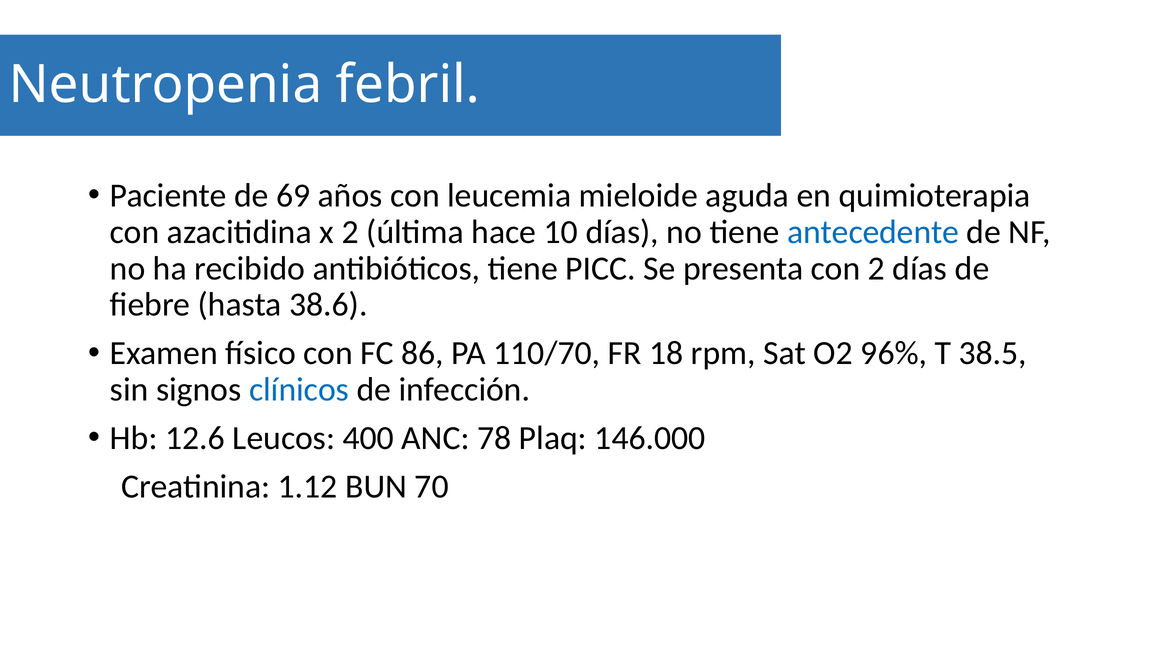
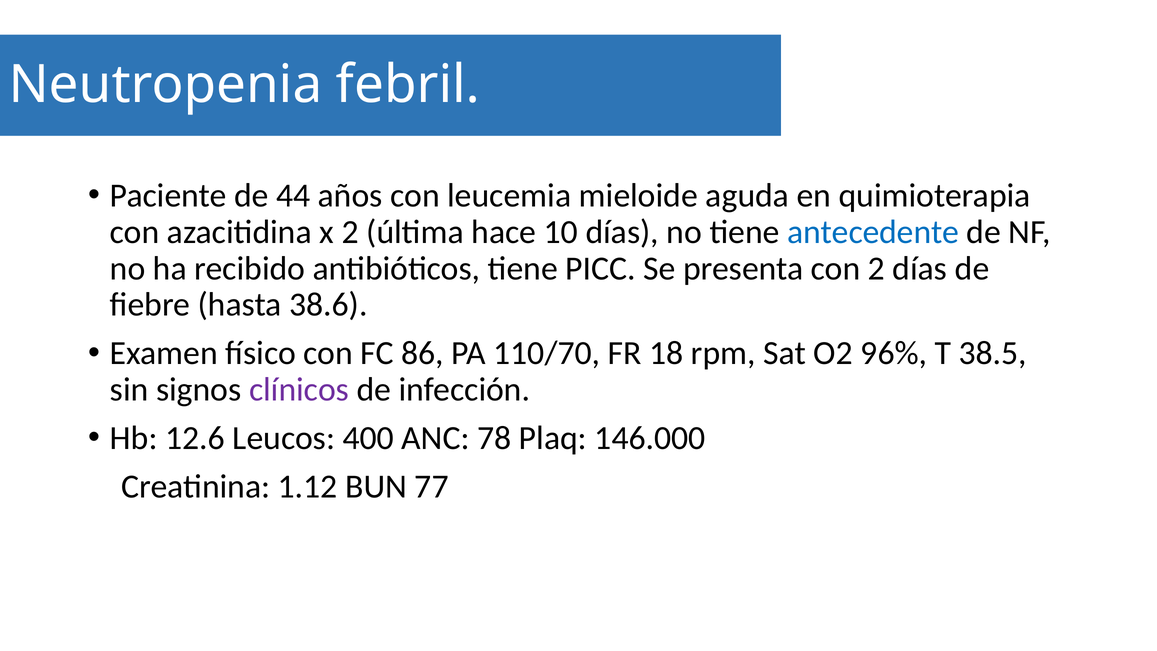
69: 69 -> 44
clínicos colour: blue -> purple
70: 70 -> 77
